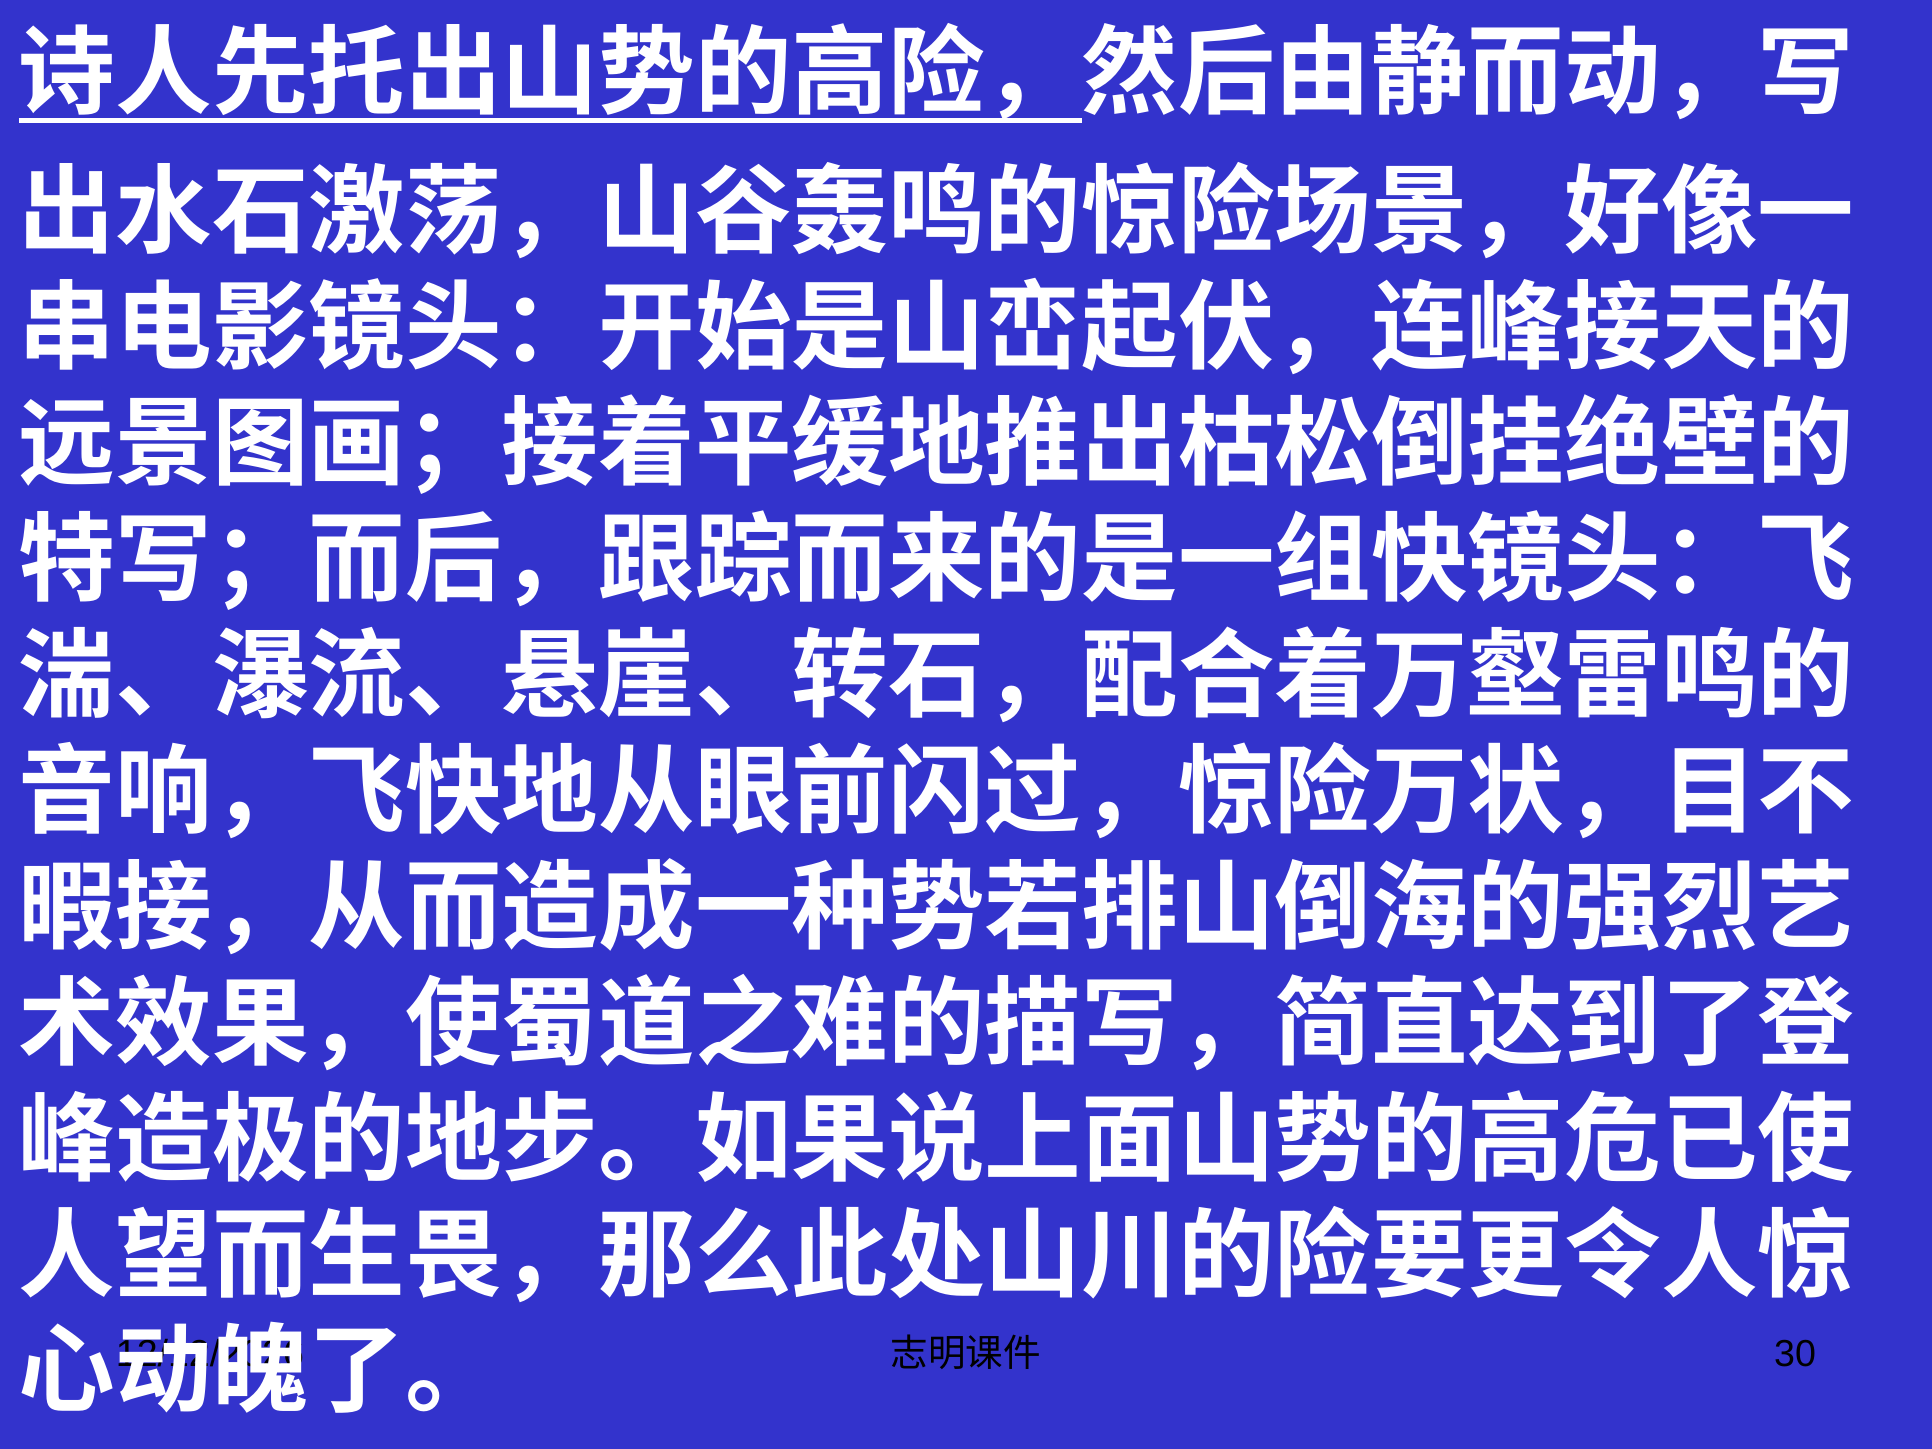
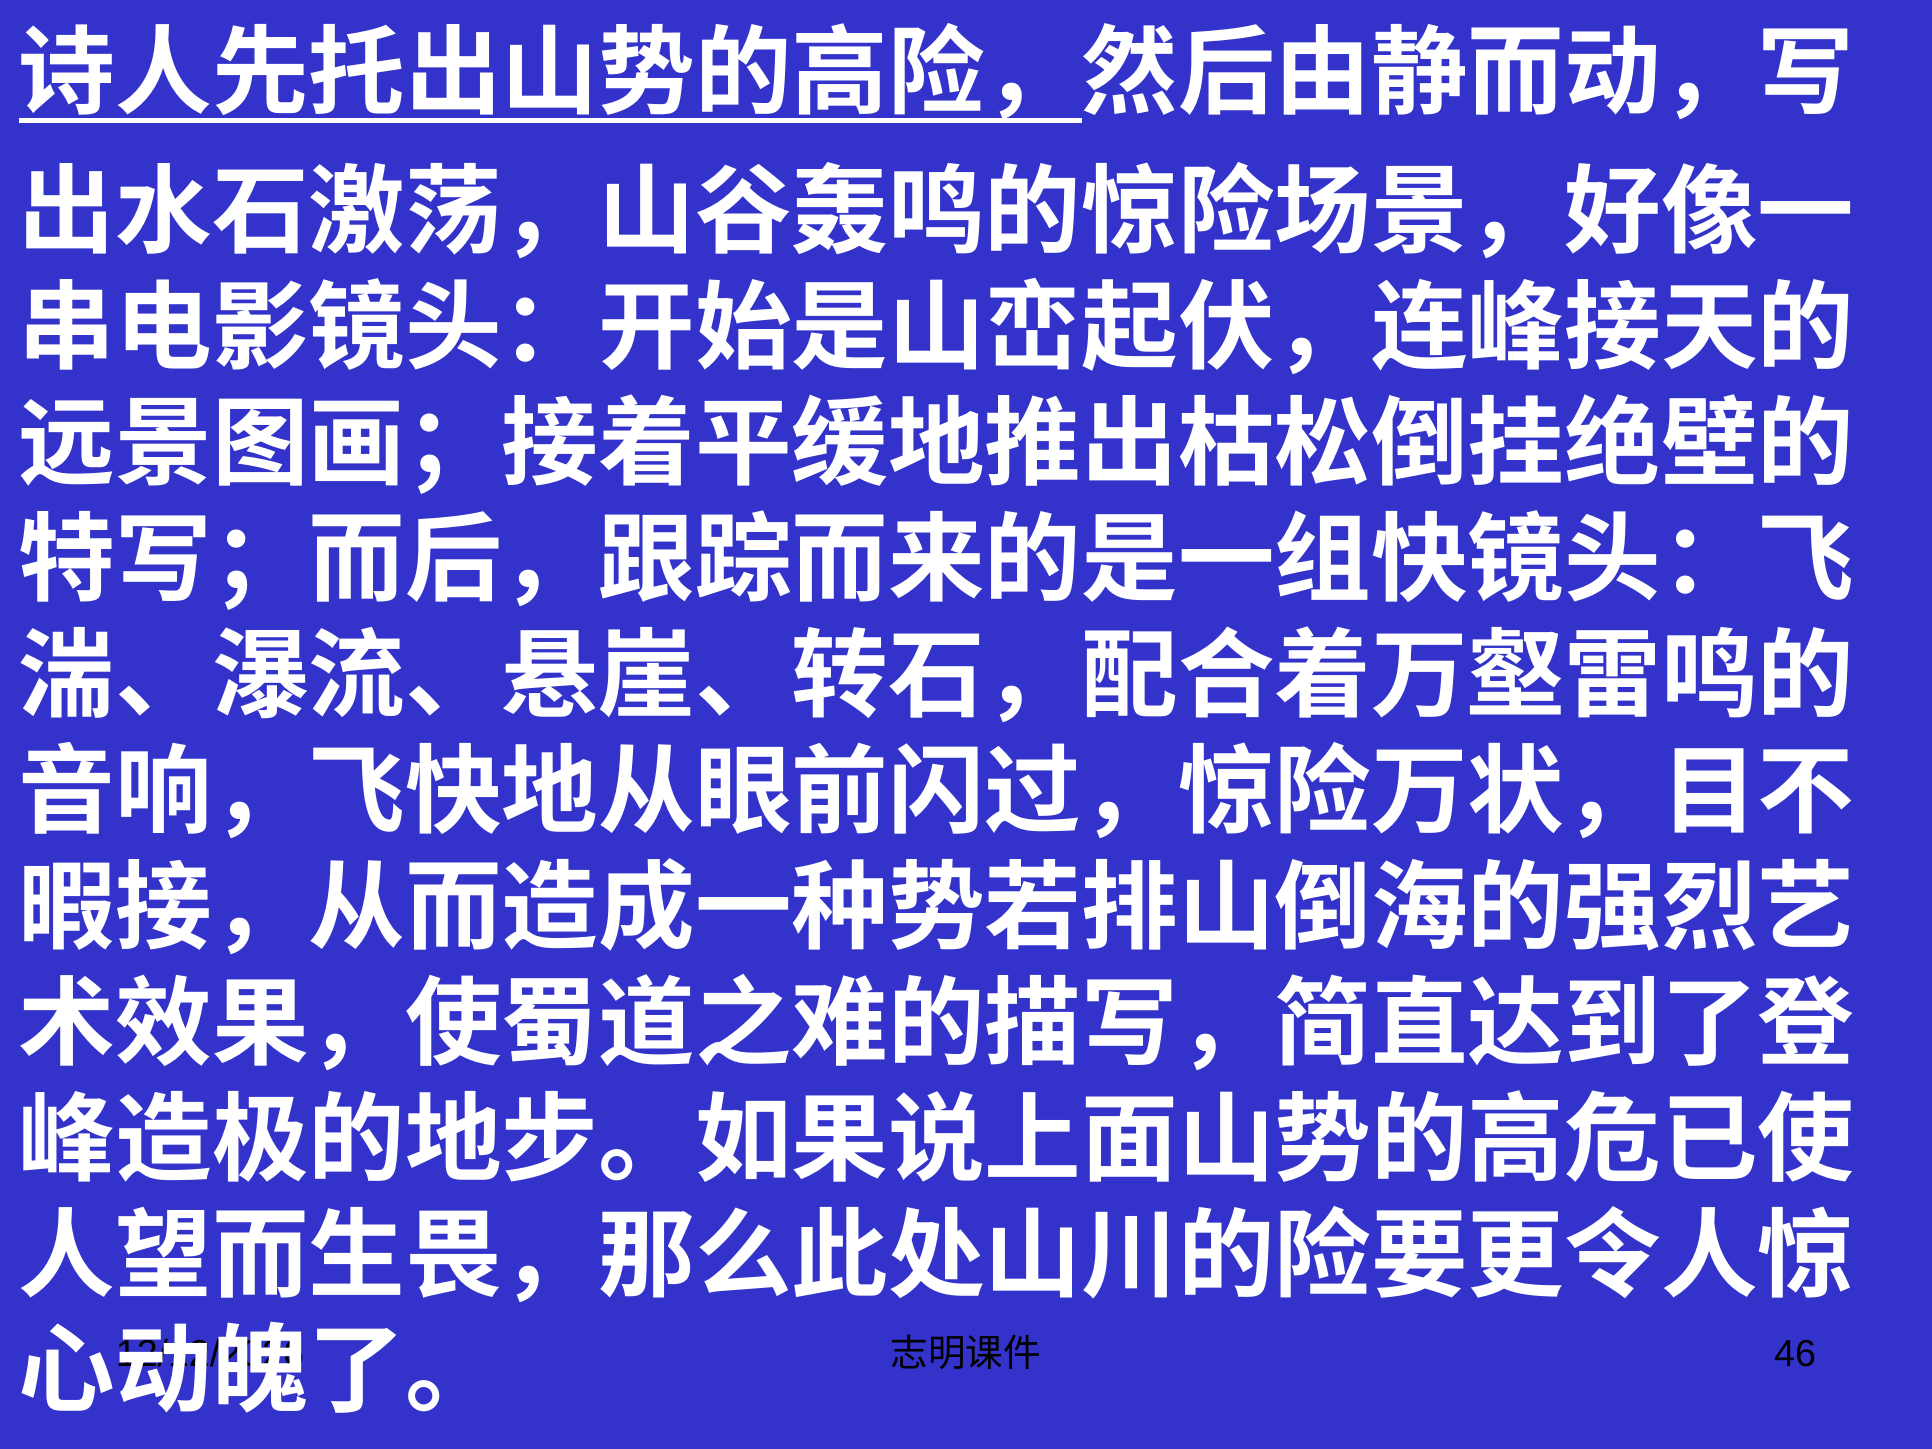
30: 30 -> 46
